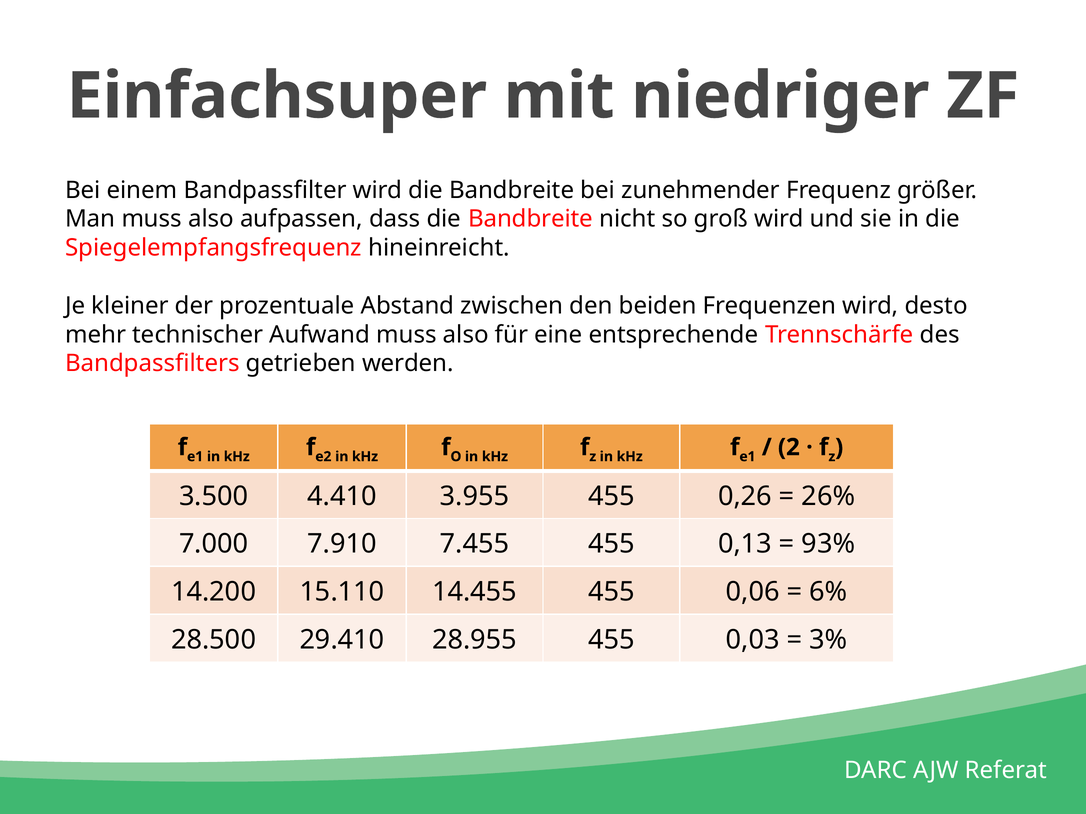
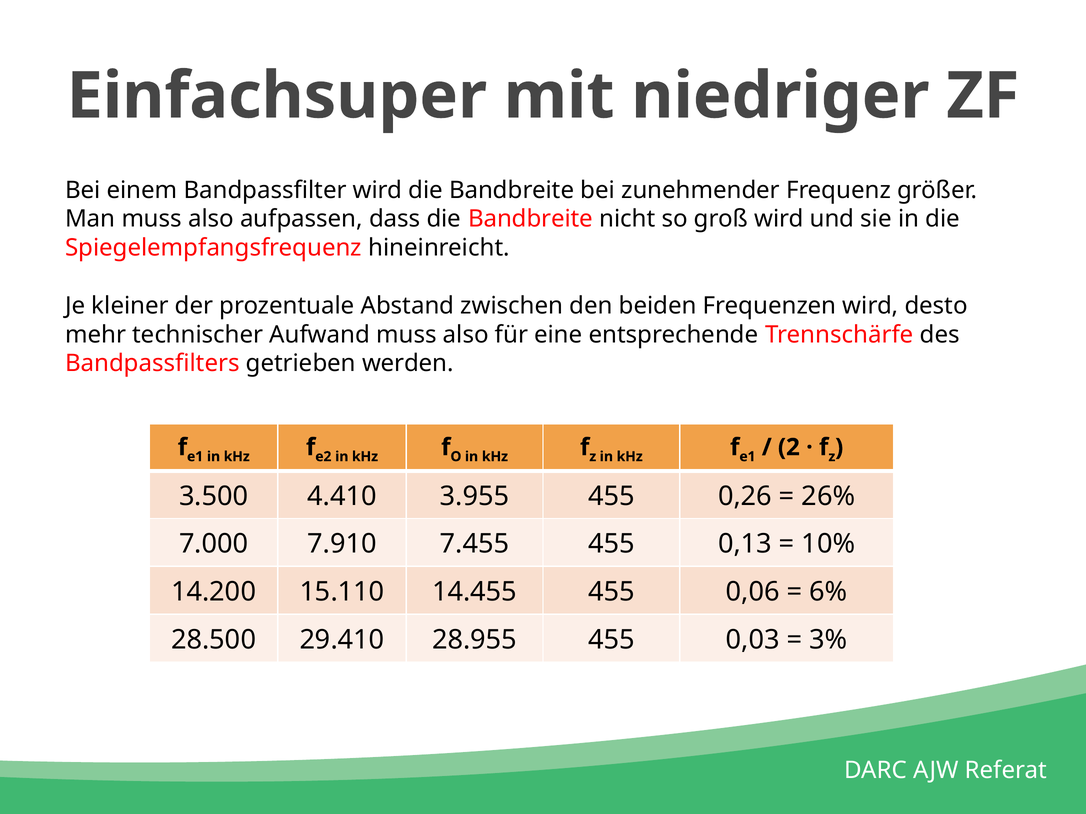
93%: 93% -> 10%
